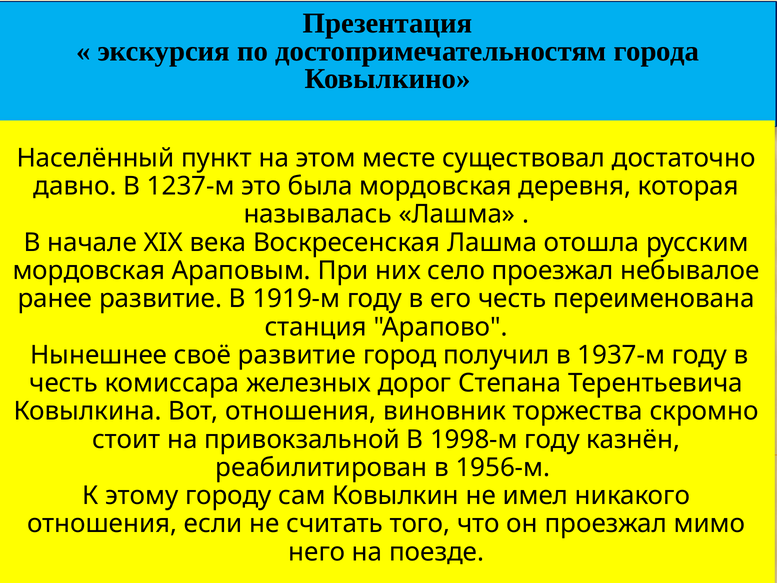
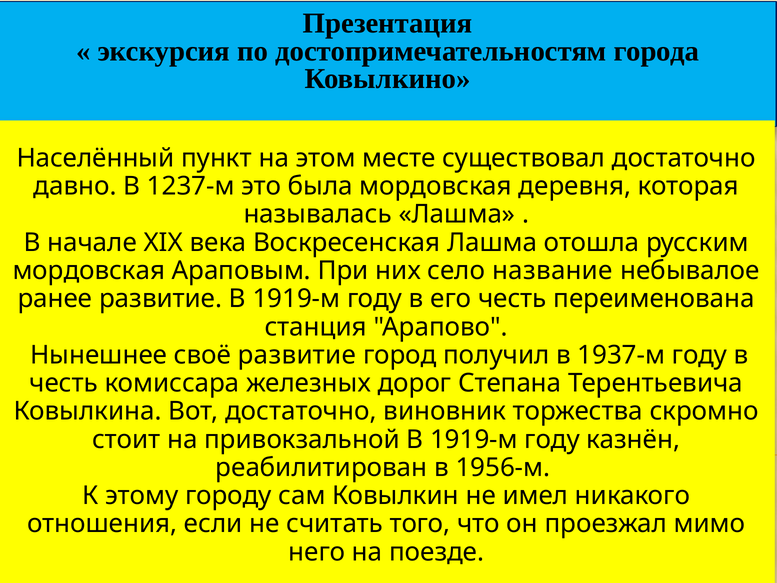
село проезжал: проезжал -> название
Вот отношения: отношения -> достаточно
привокзальной В 1998-м: 1998-м -> 1919-м
